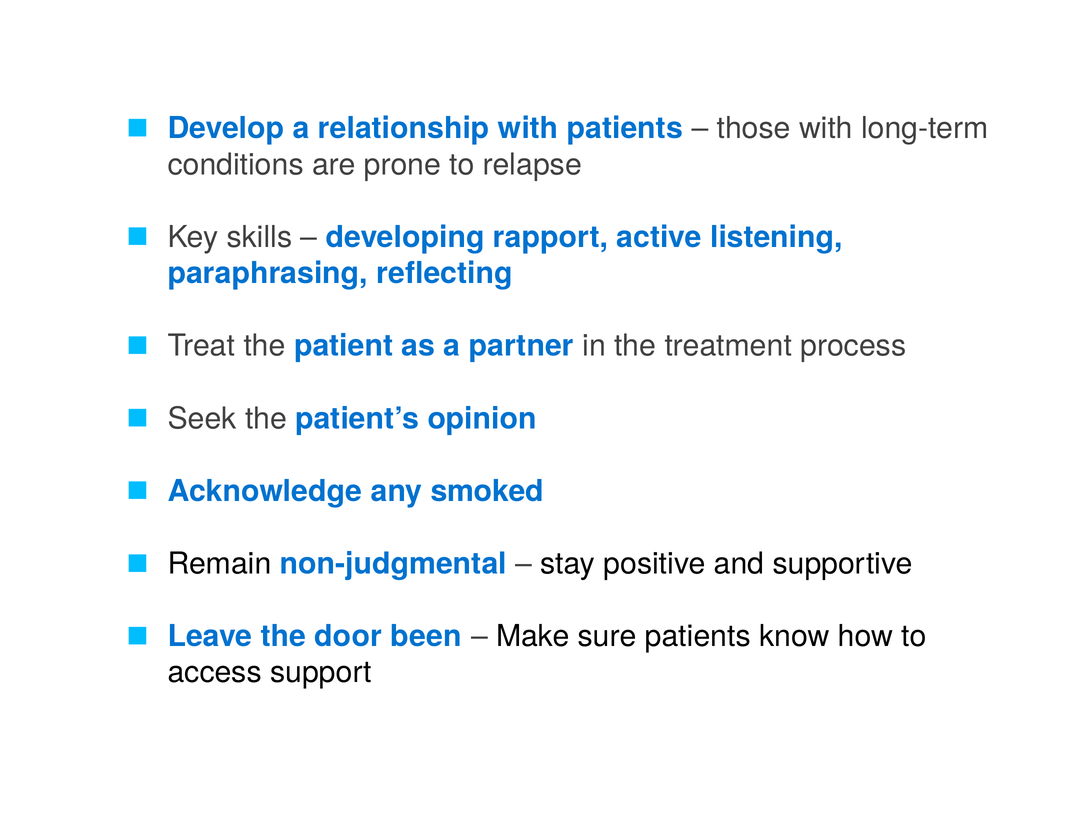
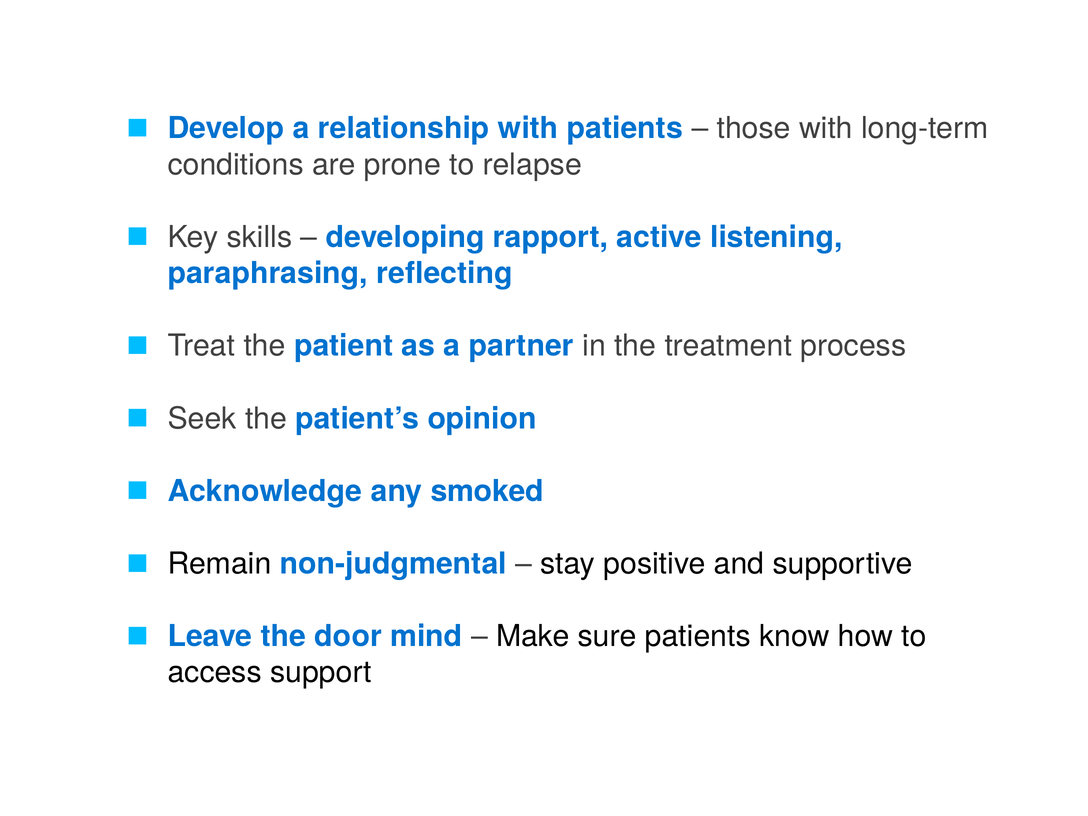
been: been -> mind
